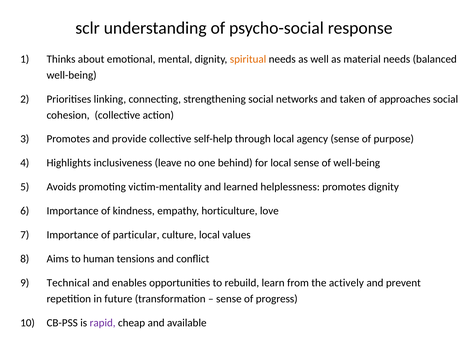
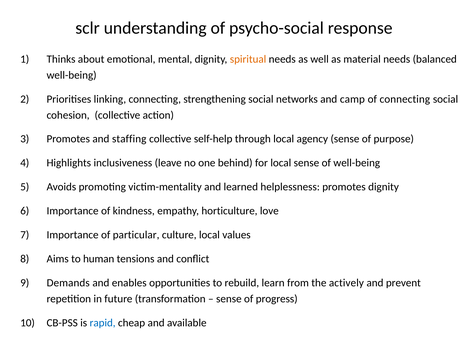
taken: taken -> camp
of approaches: approaches -> connecting
provide: provide -> staffing
Technical: Technical -> Demands
rapid colour: purple -> blue
